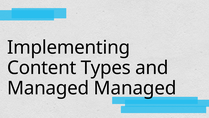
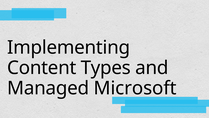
Managed Managed: Managed -> Microsoft
